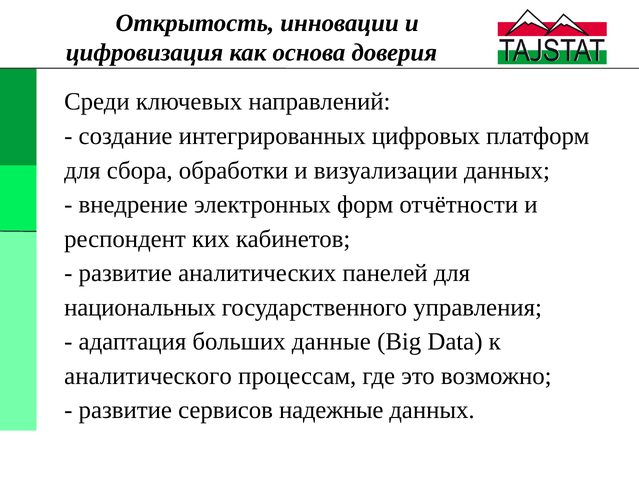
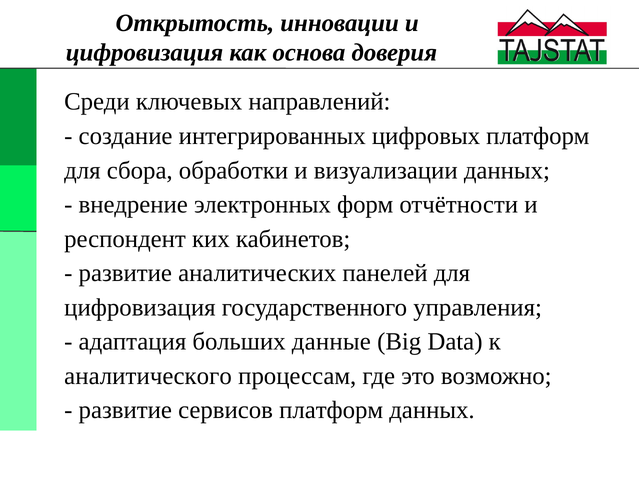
национальных at (140, 308): национальных -> цифровизация
сервисов надежные: надежные -> платформ
